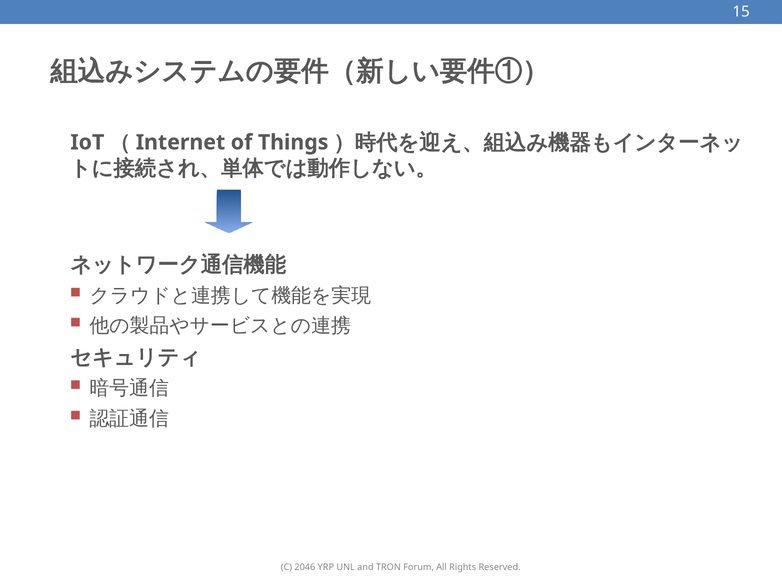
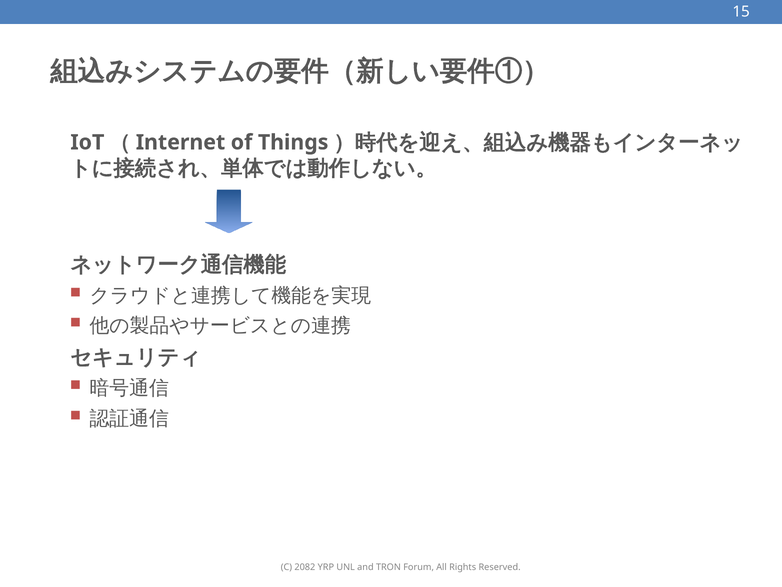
2046: 2046 -> 2082
